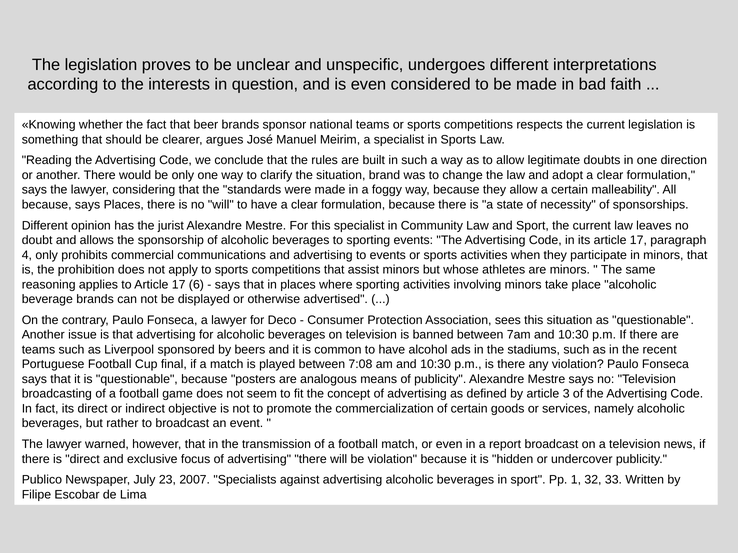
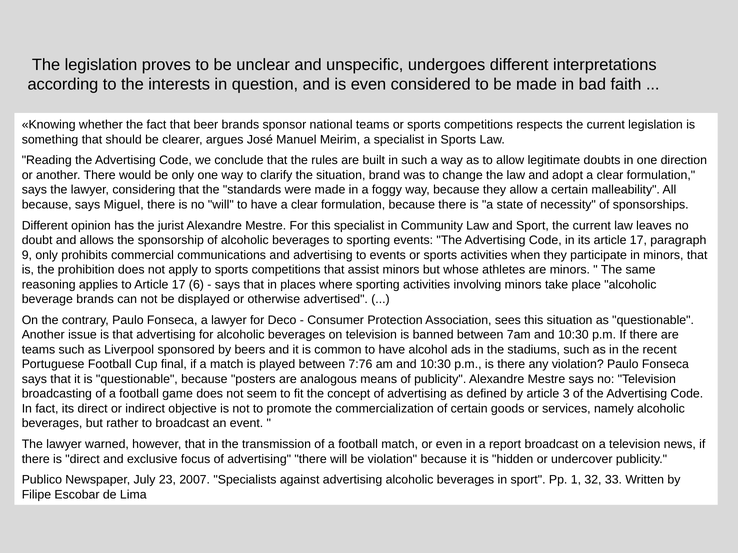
says Places: Places -> Miguel
4: 4 -> 9
7:08: 7:08 -> 7:76
